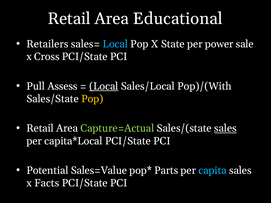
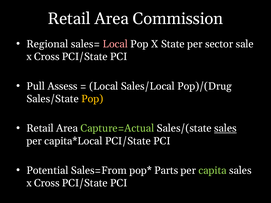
Educational: Educational -> Commission
Retailers: Retailers -> Regional
Local at (115, 44) colour: light blue -> pink
power: power -> sector
Local at (104, 86) underline: present -> none
Pop)/(With: Pop)/(With -> Pop)/(Drug
Sales=Value: Sales=Value -> Sales=From
capita colour: light blue -> light green
Facts at (47, 183): Facts -> Cross
